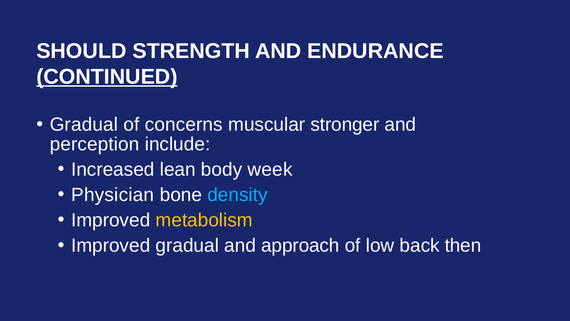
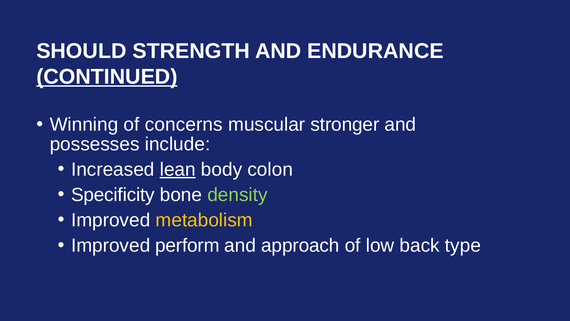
Gradual at (84, 125): Gradual -> Winning
perception: perception -> possesses
lean underline: none -> present
week: week -> colon
Physician: Physician -> Specificity
density colour: light blue -> light green
Improved gradual: gradual -> perform
then: then -> type
